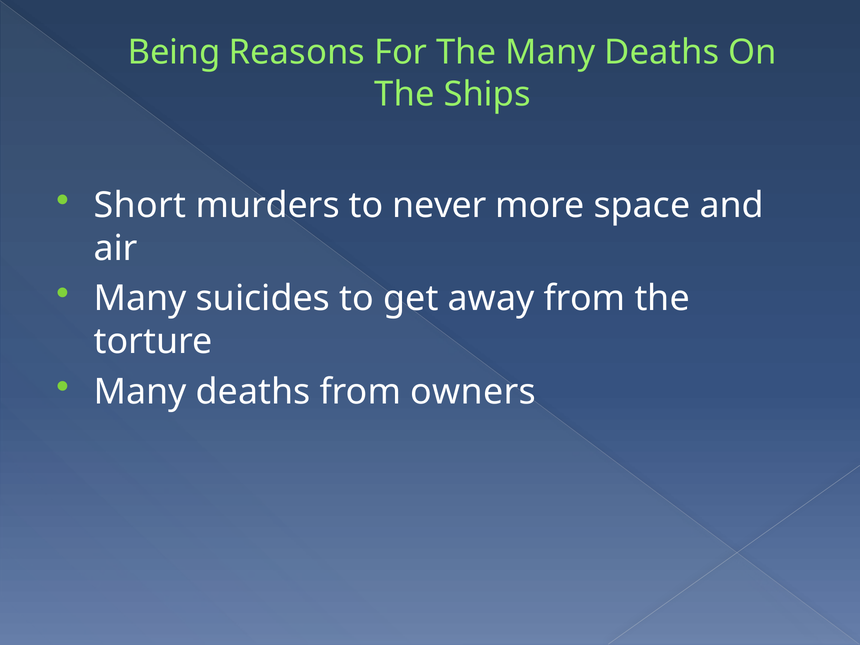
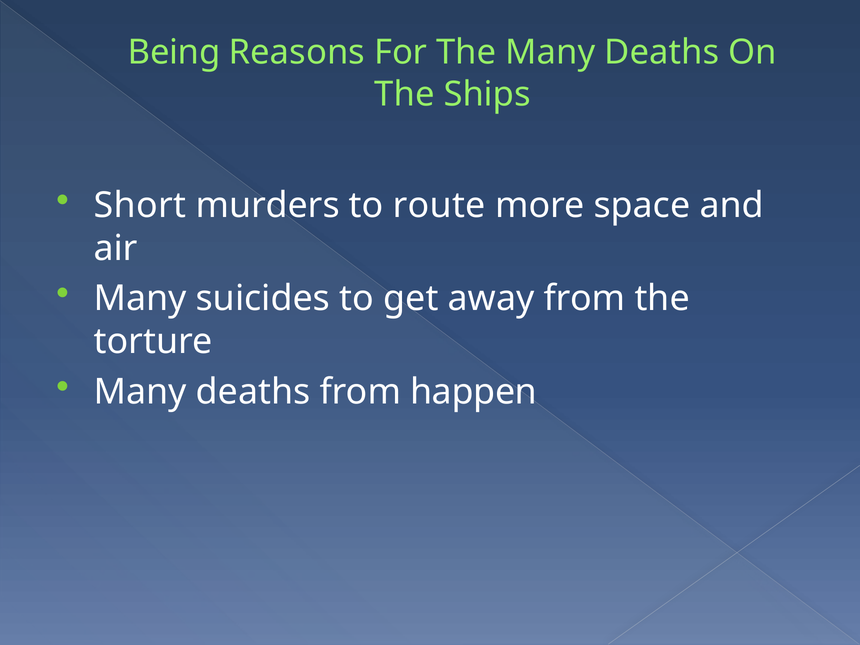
never: never -> route
owners: owners -> happen
